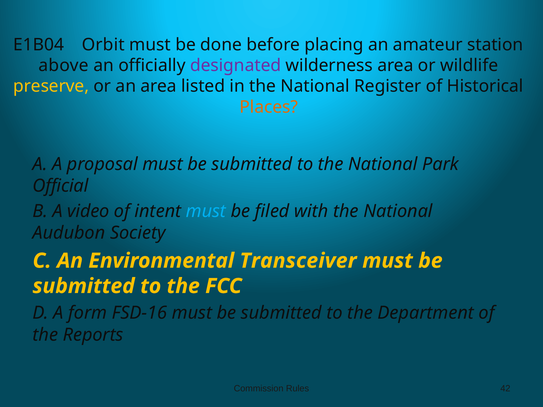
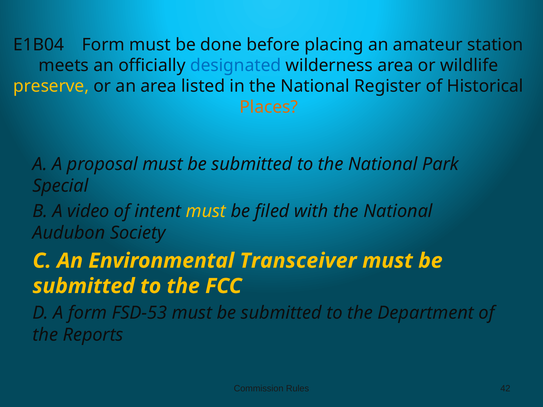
E1B04 Orbit: Orbit -> Form
above: above -> meets
designated colour: purple -> blue
Official: Official -> Special
must at (206, 211) colour: light blue -> yellow
FSD-16: FSD-16 -> FSD-53
